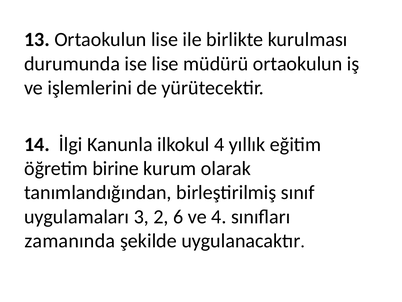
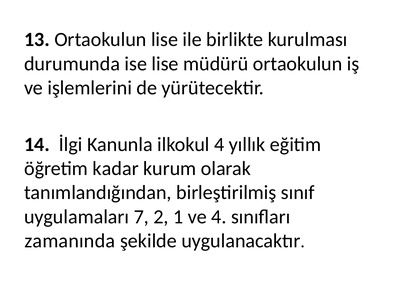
birine: birine -> kadar
3: 3 -> 7
6: 6 -> 1
